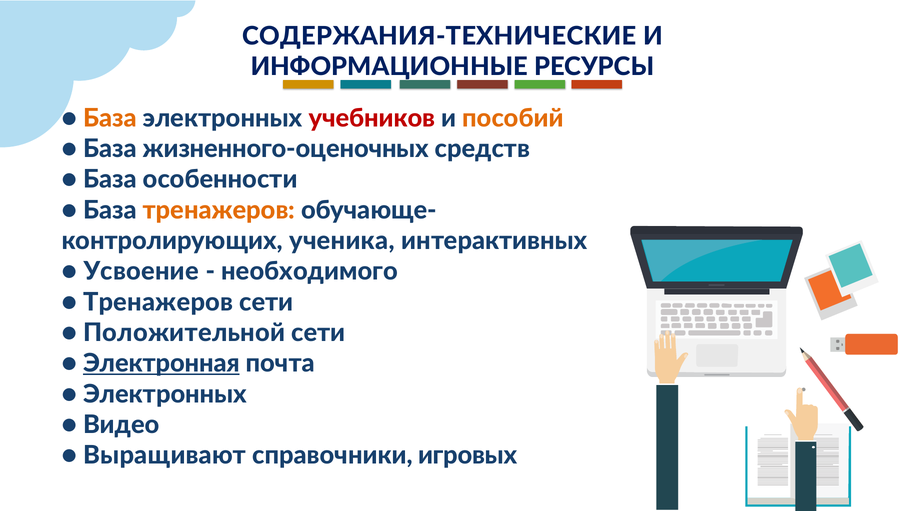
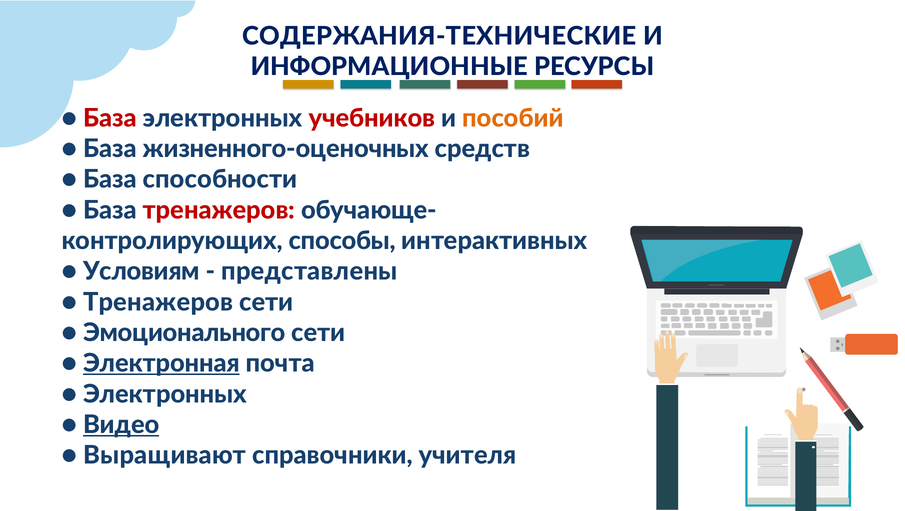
База at (110, 118) colour: orange -> red
особенности: особенности -> способности
тренажеров at (219, 210) colour: orange -> red
ученика: ученика -> способы
Усвоение: Усвоение -> Условиям
необходимого: необходимого -> представлены
Положительной: Положительной -> Эмоционального
Видео underline: none -> present
игровых: игровых -> учителя
